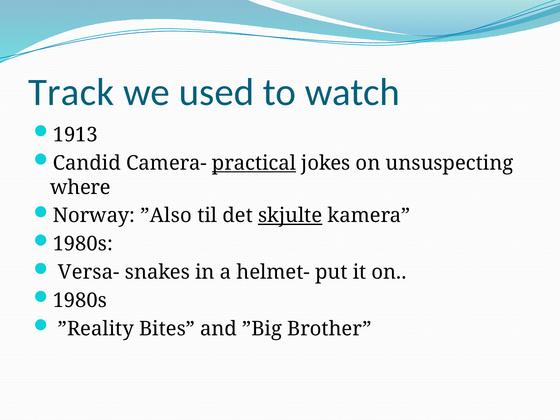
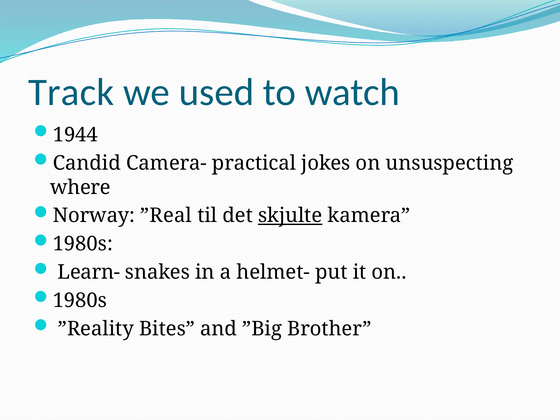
1913: 1913 -> 1944
practical underline: present -> none
”Also: ”Also -> ”Real
Versa-: Versa- -> Learn-
